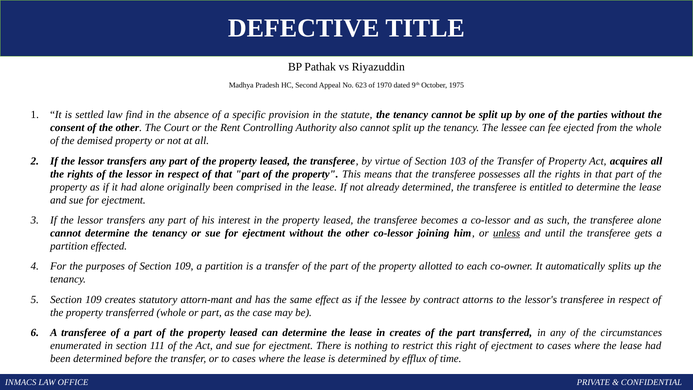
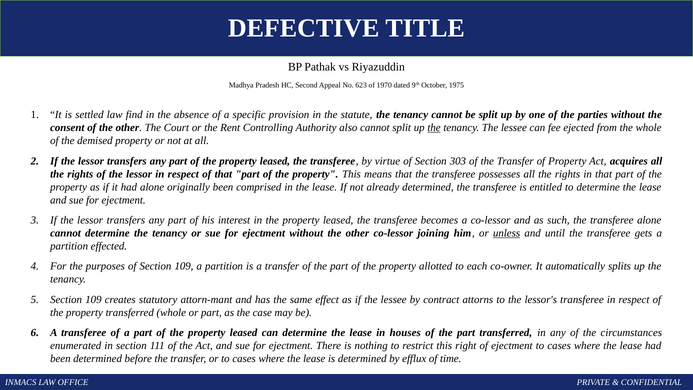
the at (434, 128) underline: none -> present
103: 103 -> 303
in creates: creates -> houses
